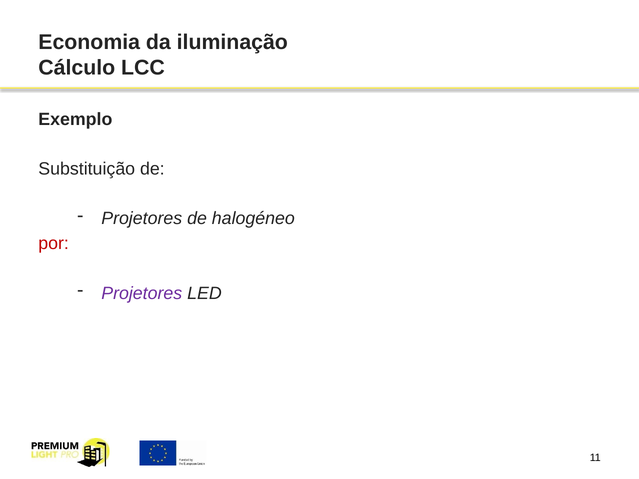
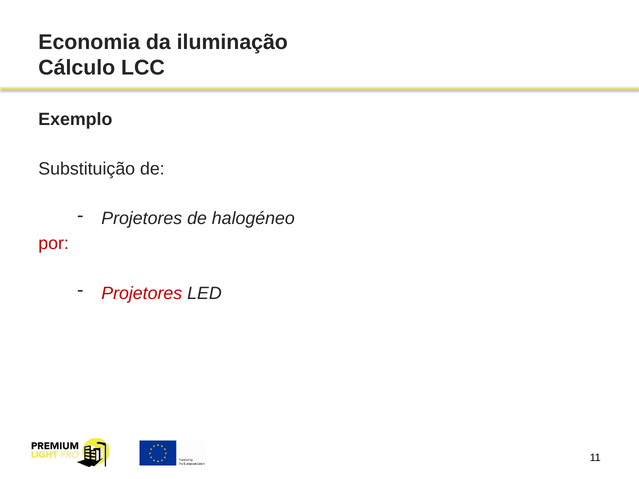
Projetores at (142, 293) colour: purple -> red
